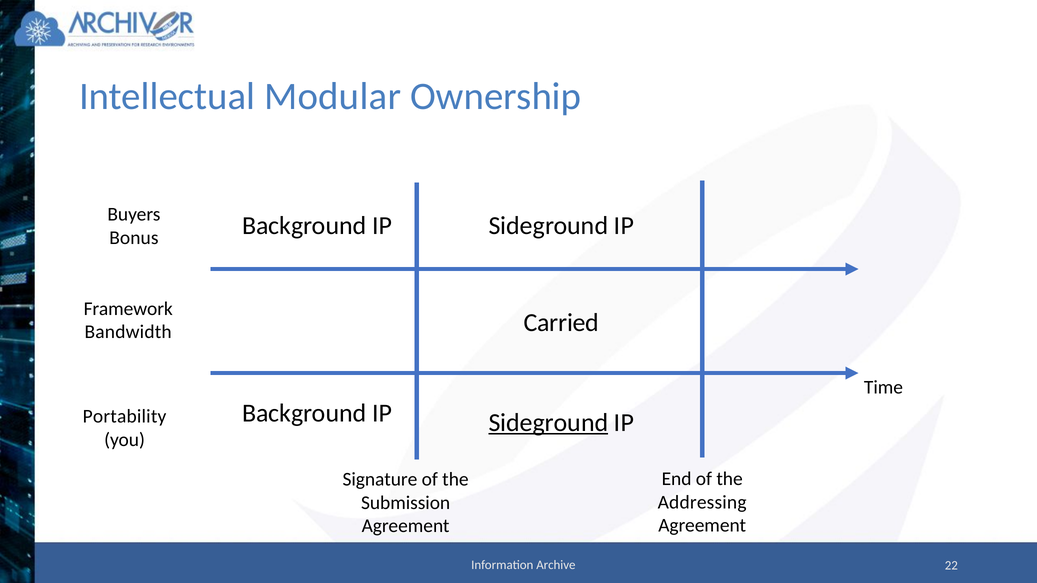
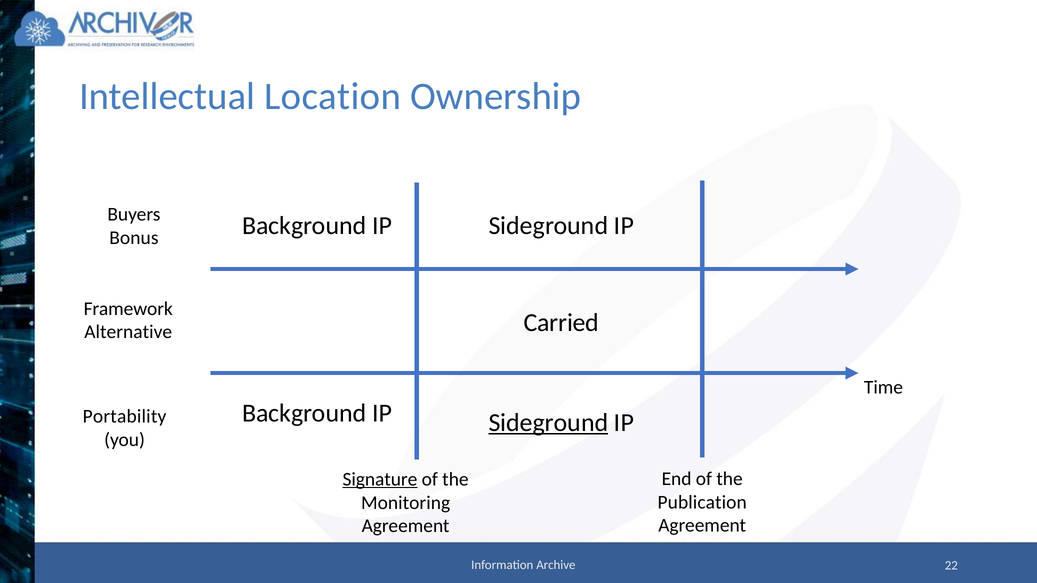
Modular: Modular -> Location
Bandwidth: Bandwidth -> Alternative
Signature underline: none -> present
Addressing: Addressing -> Publication
Submission: Submission -> Monitoring
